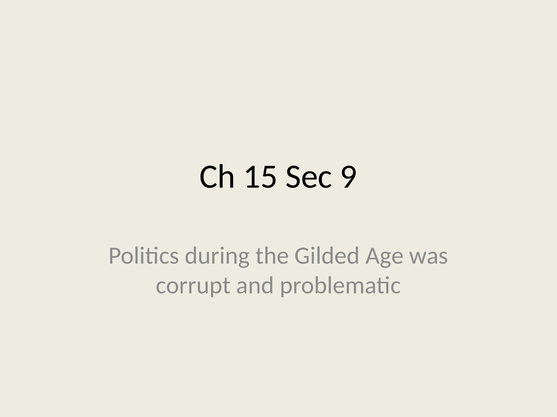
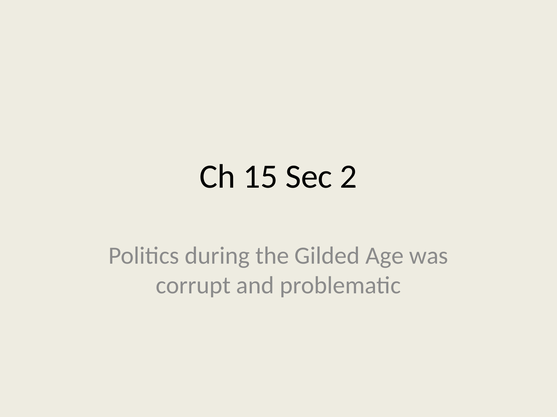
9: 9 -> 2
